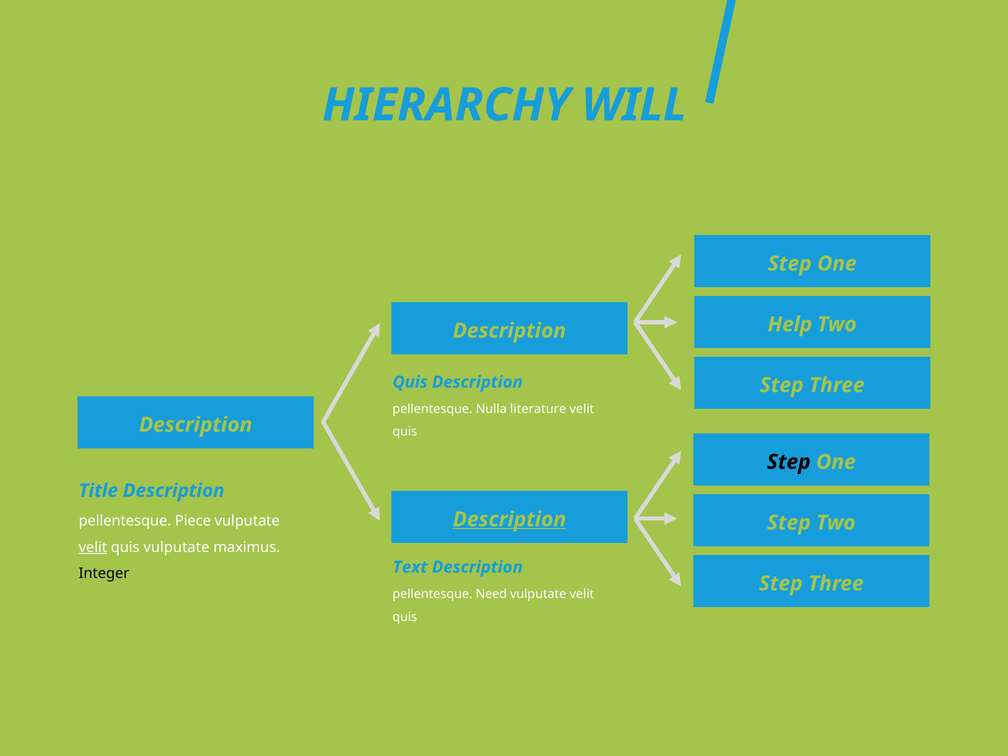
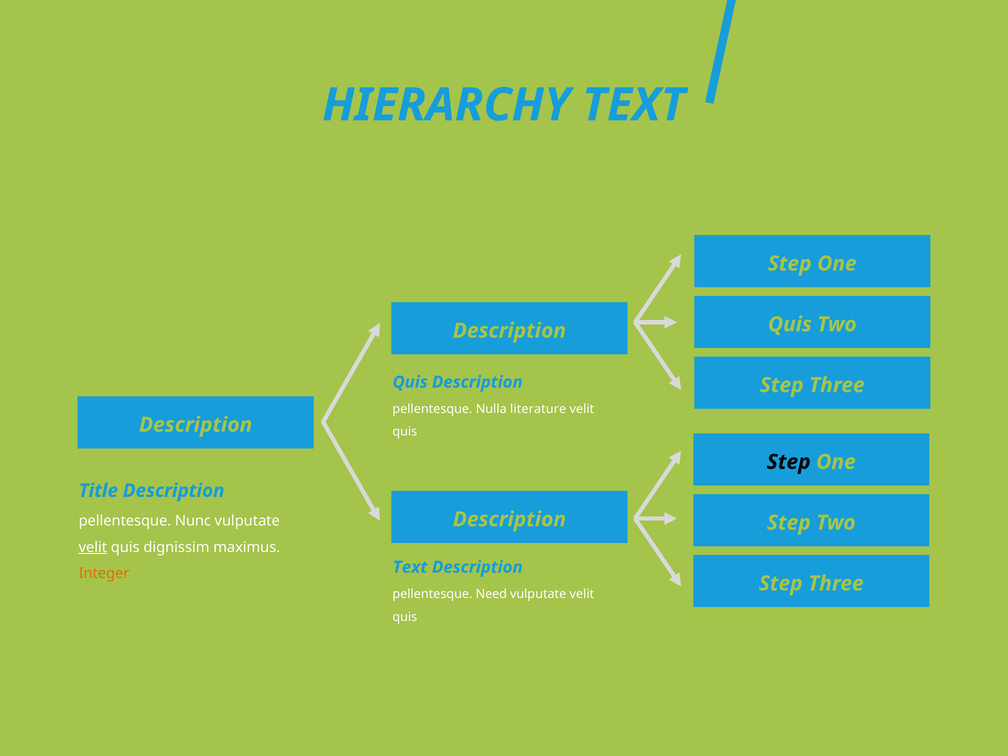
HIERARCHY WILL: WILL -> TEXT
Help at (790, 324): Help -> Quis
Description at (509, 519) underline: present -> none
Piece: Piece -> Nunc
quis vulputate: vulputate -> dignissim
Integer colour: black -> orange
